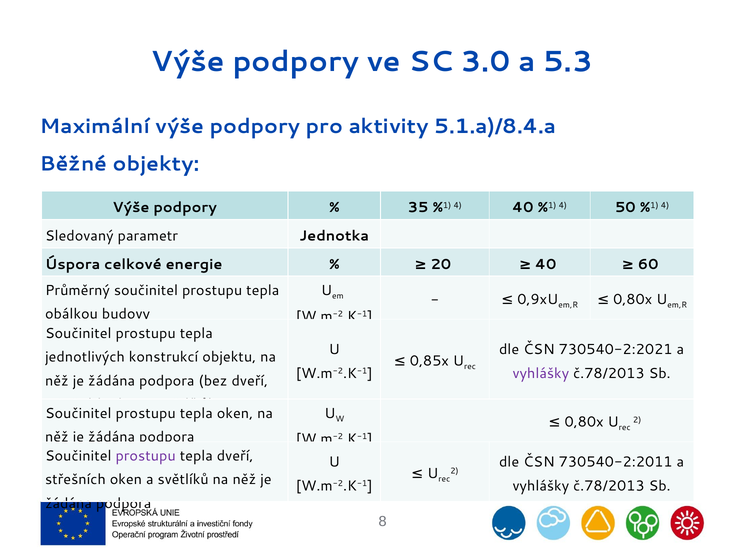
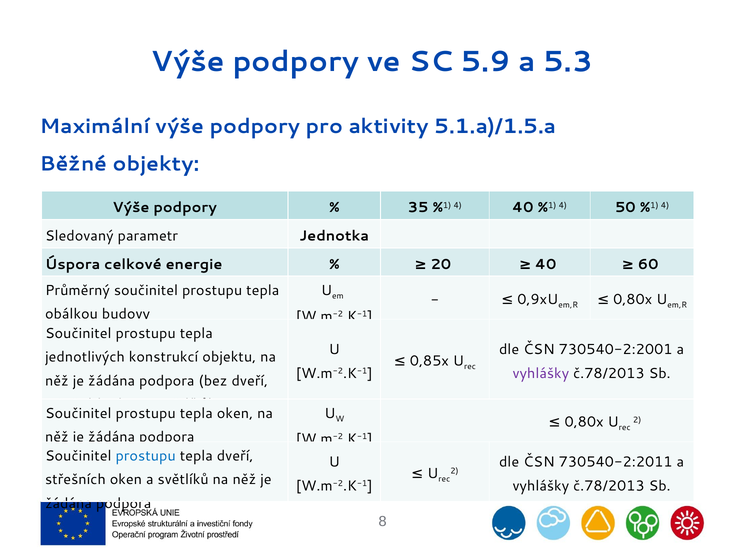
3.0: 3.0 -> 5.9
5.1.a)/8.4.a: 5.1.a)/8.4.a -> 5.1.a)/1.5.a
730540-2:2021: 730540-2:2021 -> 730540-2:2001
prostupu at (146, 456) colour: purple -> blue
